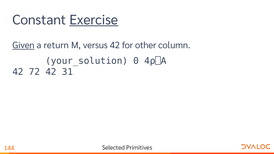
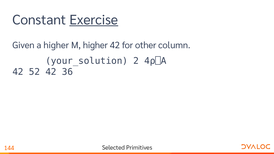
Given underline: present -> none
a return: return -> higher
M versus: versus -> higher
0: 0 -> 2
72: 72 -> 52
31: 31 -> 36
